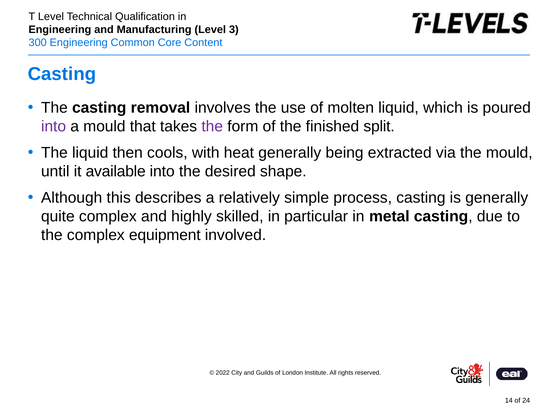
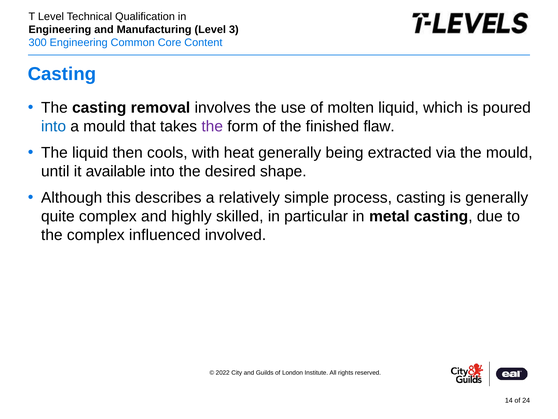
into at (54, 126) colour: purple -> blue
split: split -> flaw
equipment: equipment -> influenced
